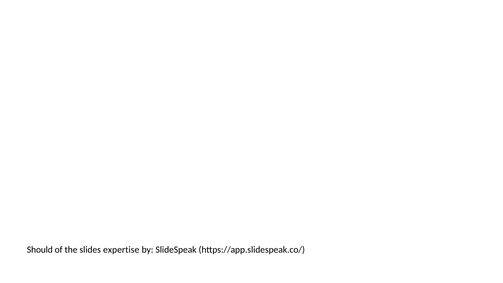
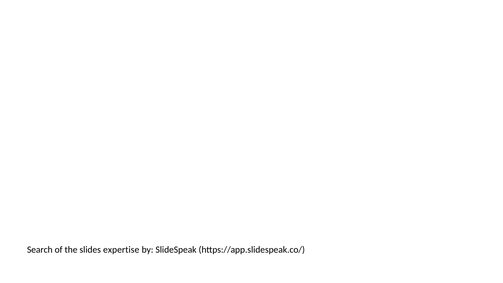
Should: Should -> Search
